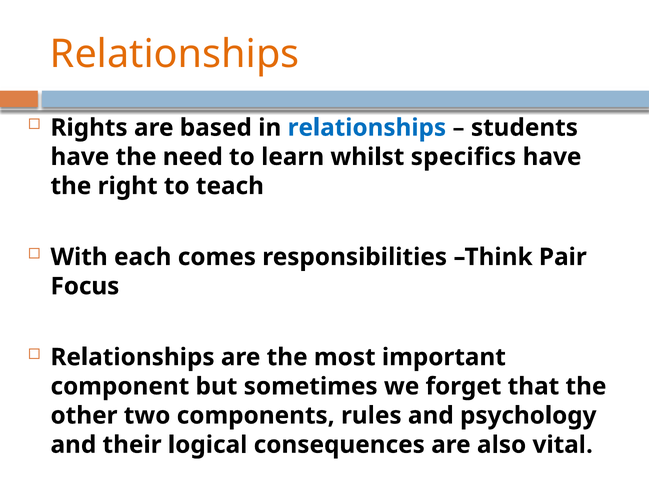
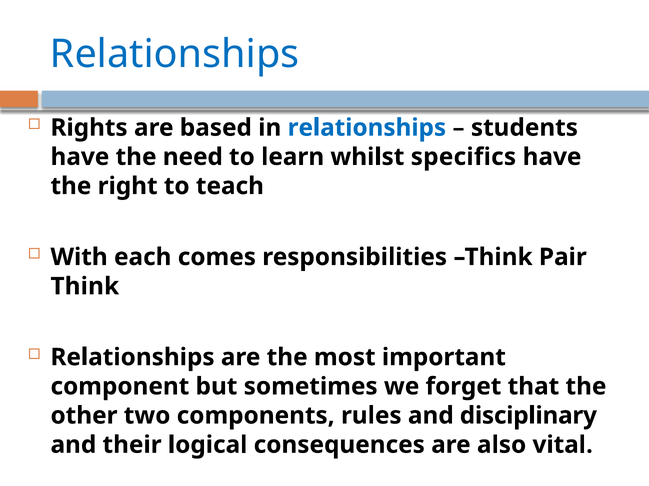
Relationships at (175, 54) colour: orange -> blue
Focus at (85, 287): Focus -> Think
psychology: psychology -> disciplinary
